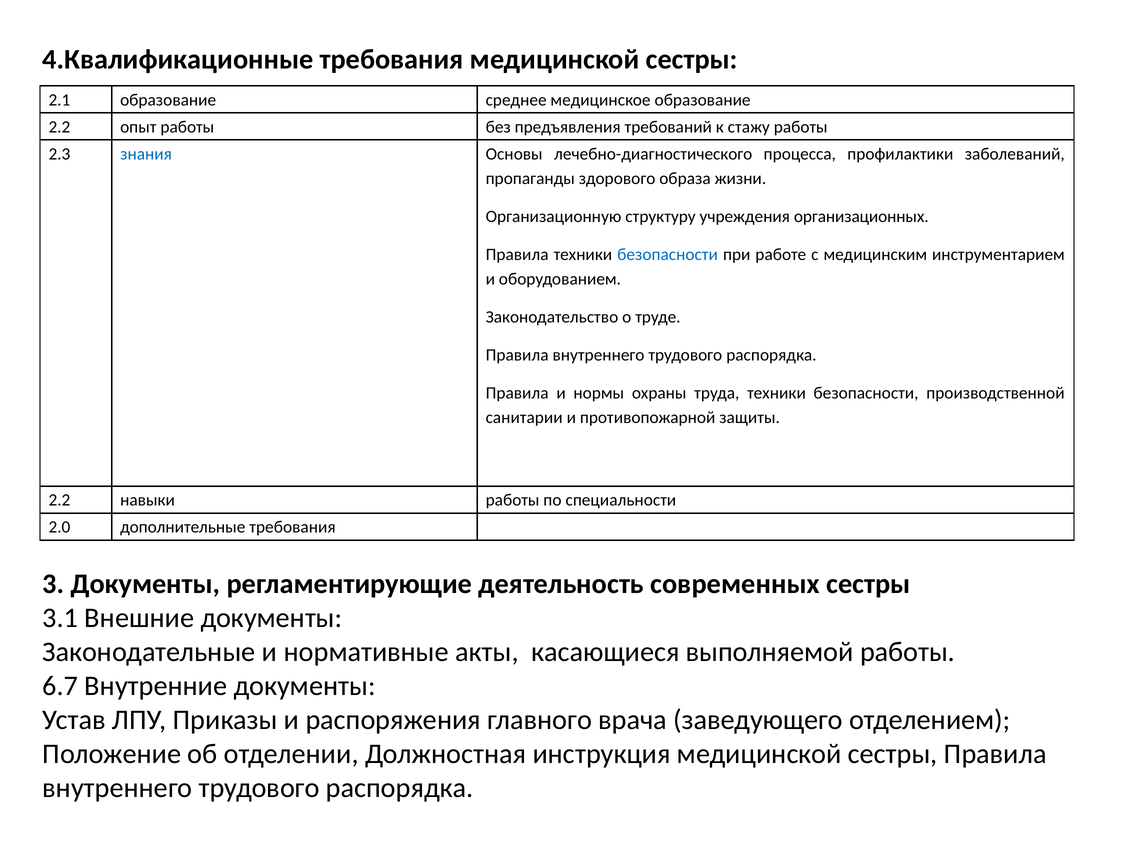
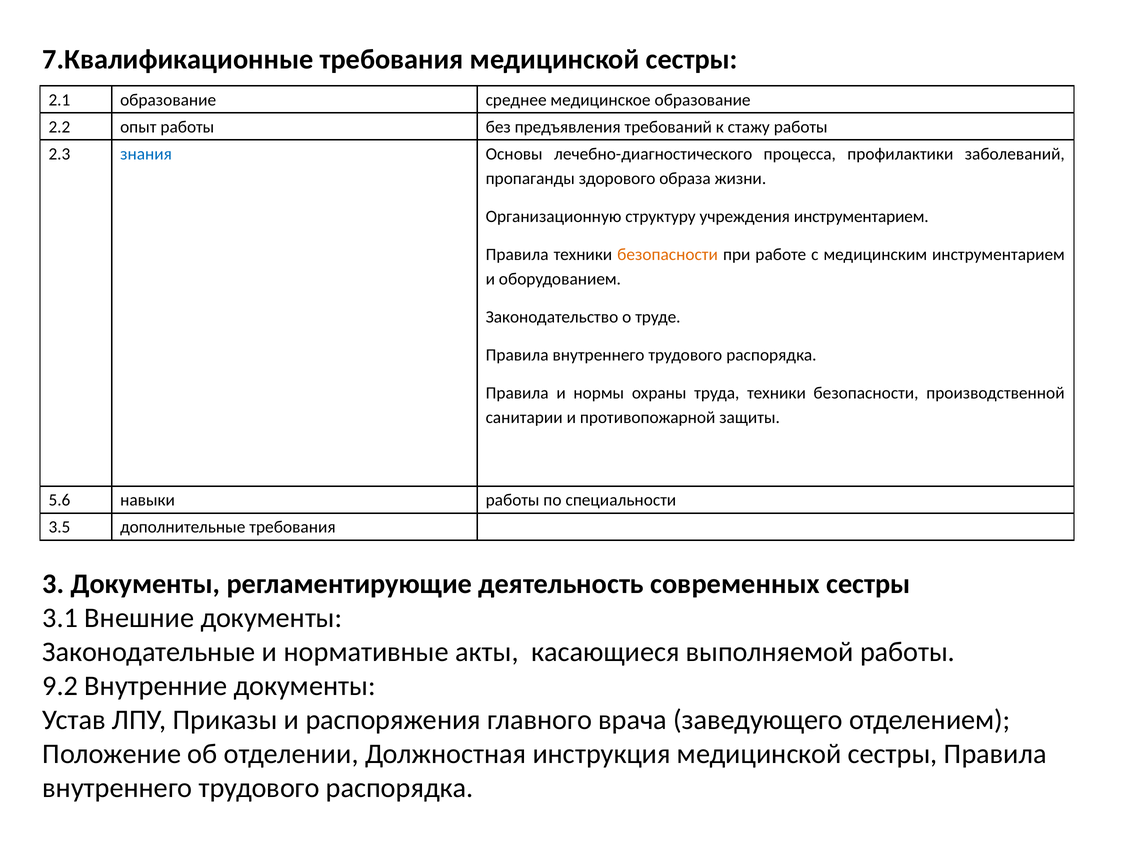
4.Квалификационные: 4.Квалификационные -> 7.Квалификационные
учреждения организационных: организационных -> инструментарием
безопасности at (668, 254) colour: blue -> orange
2.2 at (59, 500): 2.2 -> 5.6
2.0: 2.0 -> 3.5
6.7: 6.7 -> 9.2
